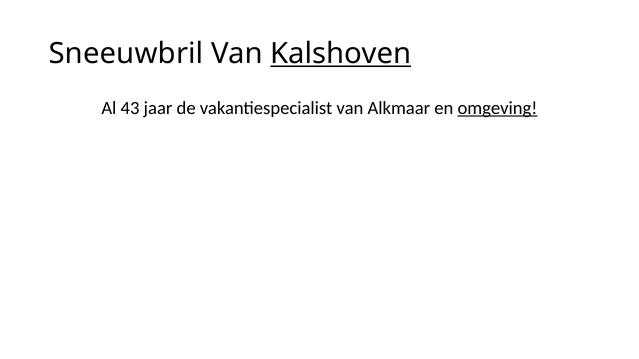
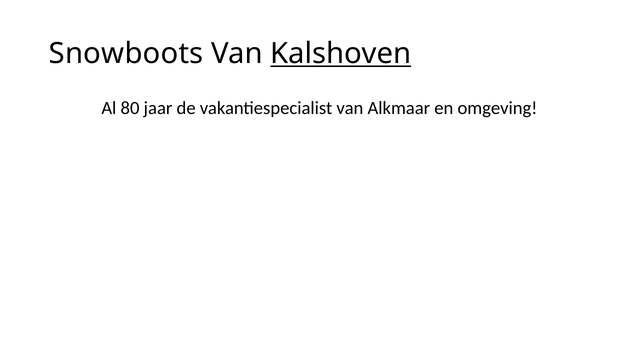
Sneeuwbril: Sneeuwbril -> Snowboots
43: 43 -> 80
omgeving underline: present -> none
